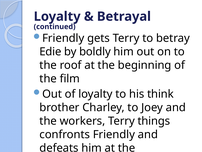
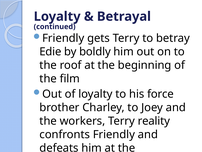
think: think -> force
things: things -> reality
